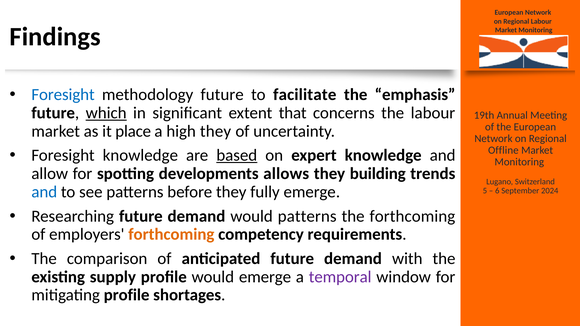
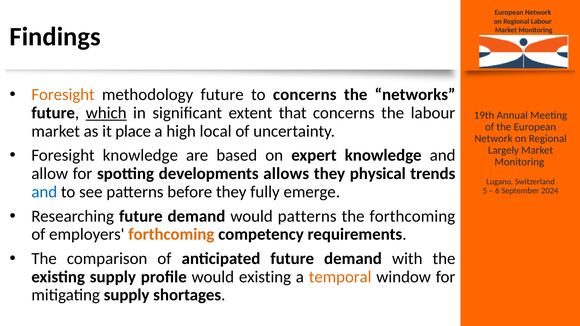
Foresight at (63, 95) colour: blue -> orange
to facilitate: facilitate -> concerns
emphasis: emphasis -> networks
high they: they -> local
Offline: Offline -> Largely
based underline: present -> none
building: building -> physical
would emerge: emerge -> existing
temporal colour: purple -> orange
mitigating profile: profile -> supply
